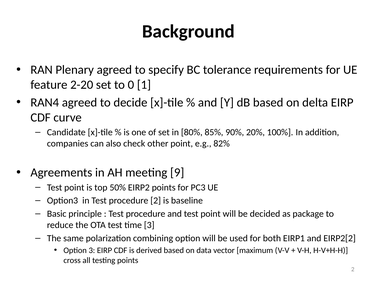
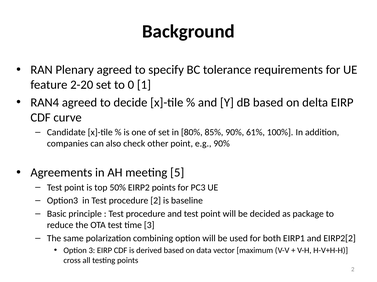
20%: 20% -> 61%
e.g 82%: 82% -> 90%
9: 9 -> 5
